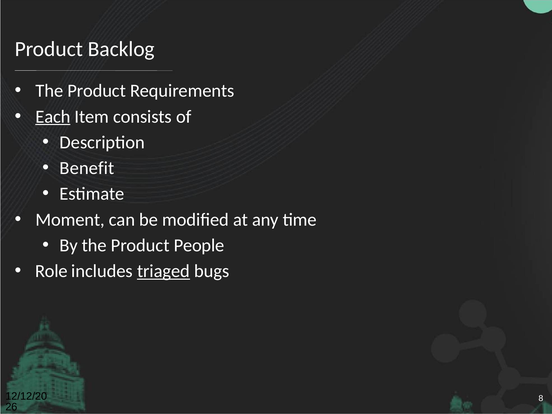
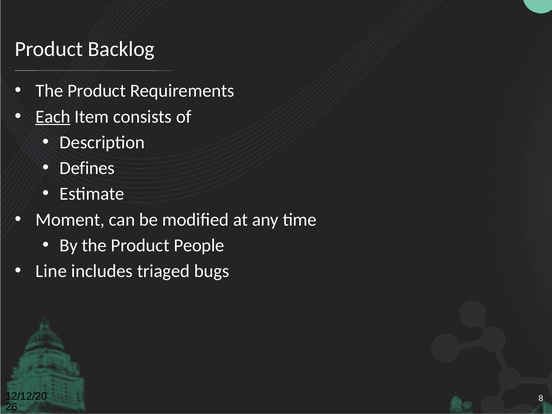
Benefit: Benefit -> Defines
Role: Role -> Line
triaged underline: present -> none
